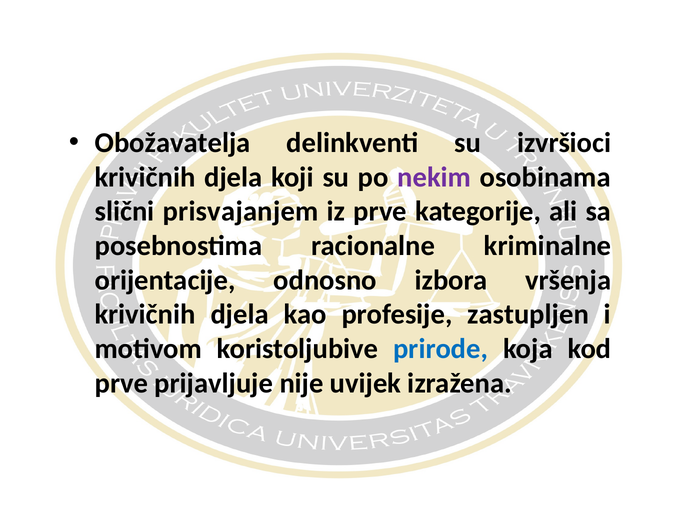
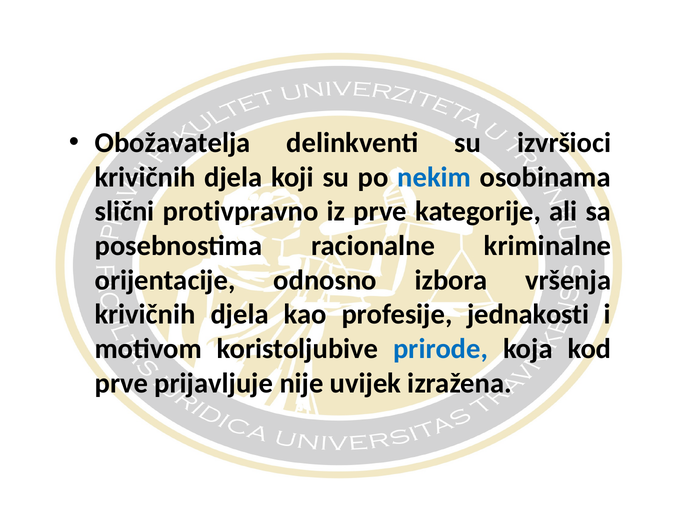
nekim colour: purple -> blue
prisvajanjem: prisvajanjem -> protivpravno
zastupljen: zastupljen -> jednakosti
